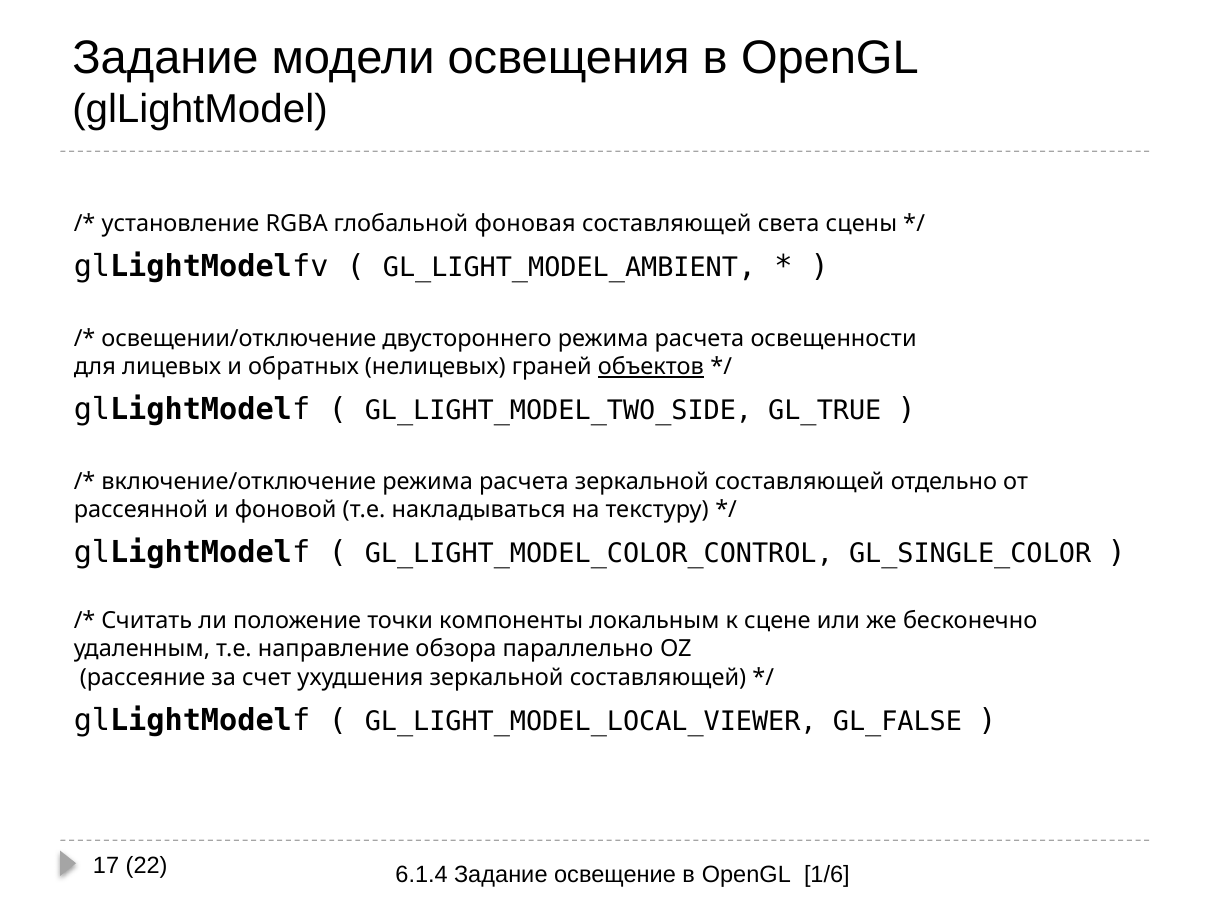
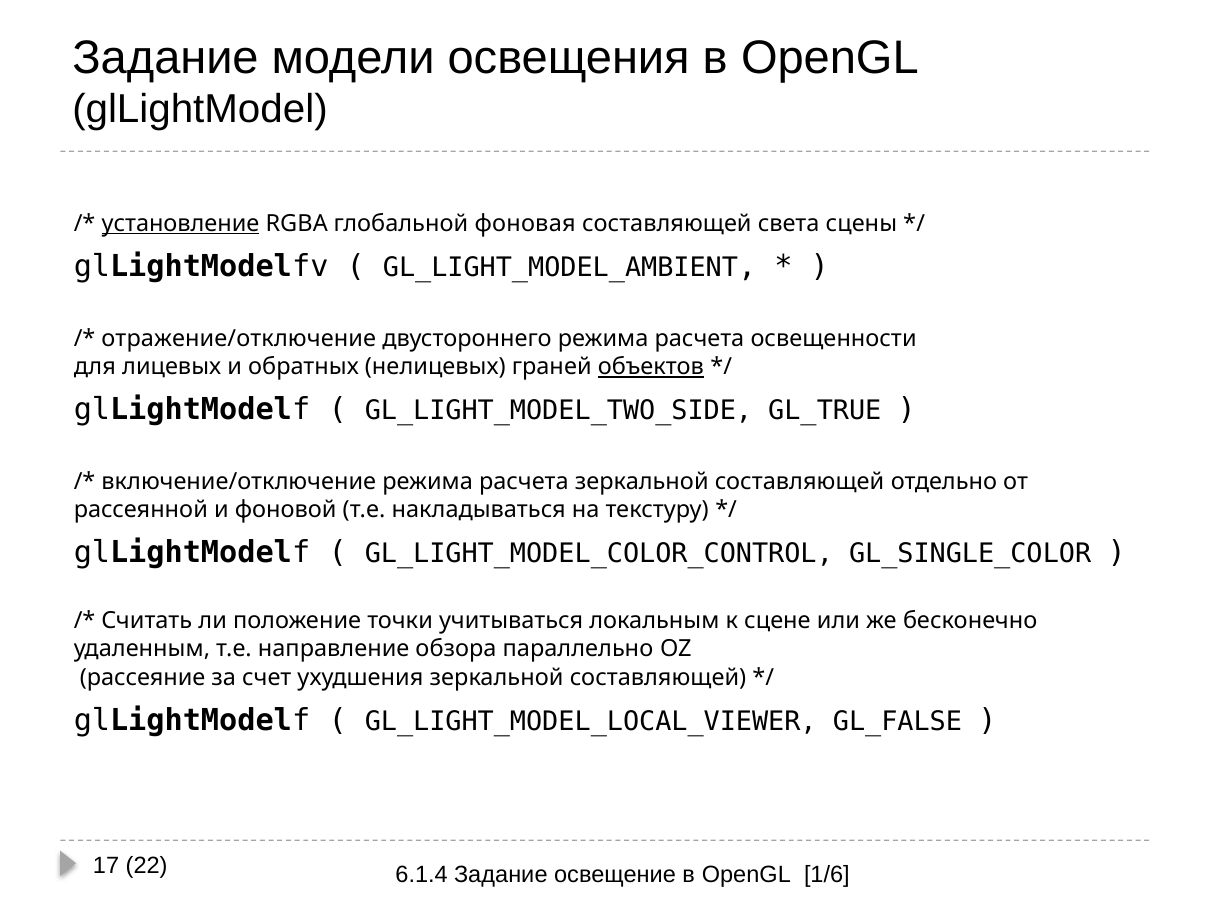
установление underline: none -> present
освещении/отключение: освещении/отключение -> отражение/отключение
компоненты: компоненты -> учитываться
